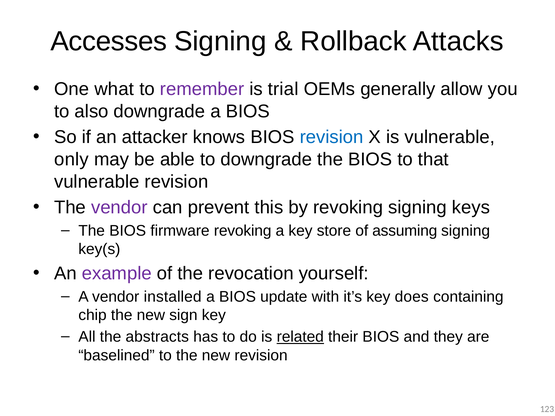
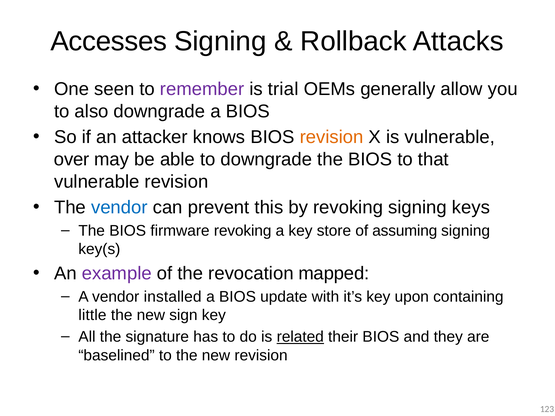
what: what -> seen
revision at (332, 137) colour: blue -> orange
only: only -> over
vendor at (119, 208) colour: purple -> blue
yourself: yourself -> mapped
does: does -> upon
chip: chip -> little
abstracts: abstracts -> signature
